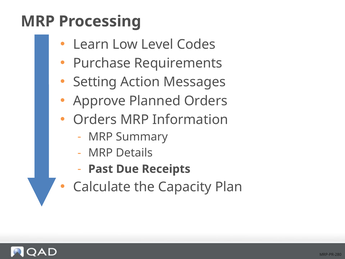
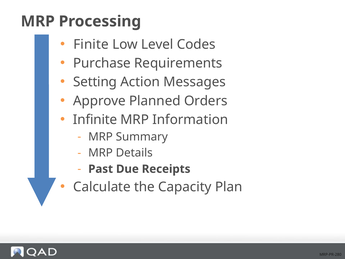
Learn: Learn -> Finite
Orders at (95, 120): Orders -> Infinite
